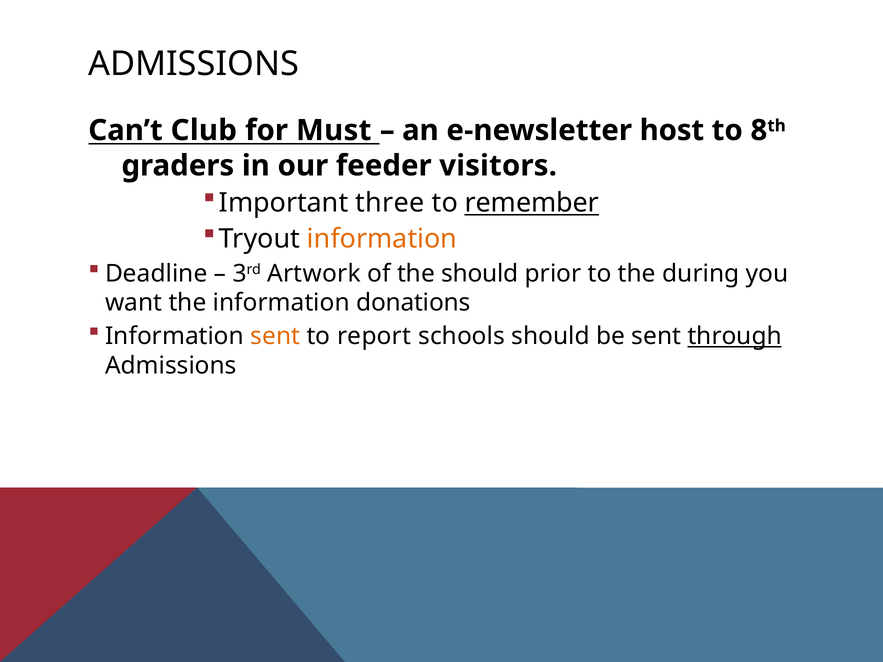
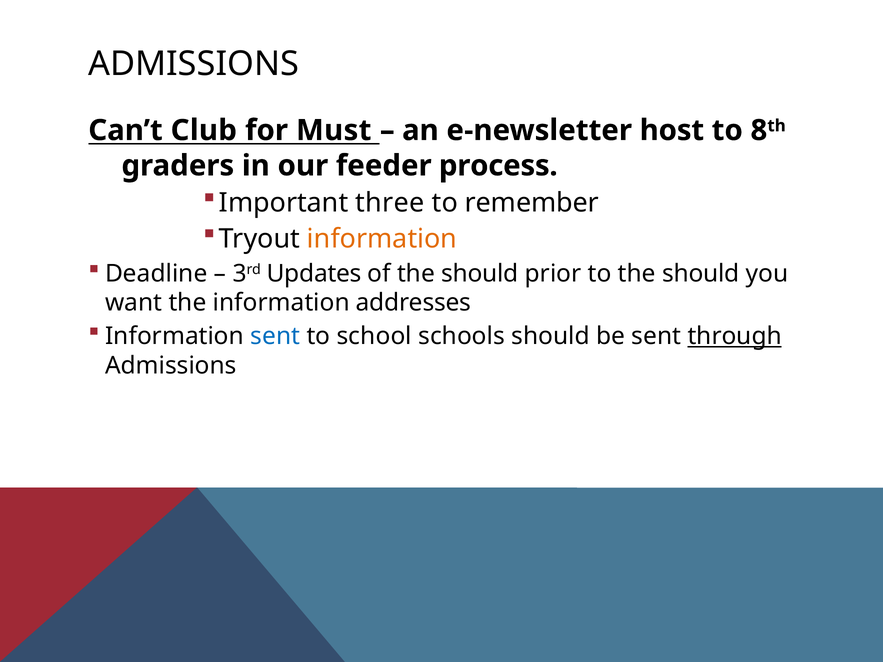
visitors: visitors -> process
remember underline: present -> none
Artwork: Artwork -> Updates
to the during: during -> should
donations: donations -> addresses
sent at (275, 336) colour: orange -> blue
report: report -> school
